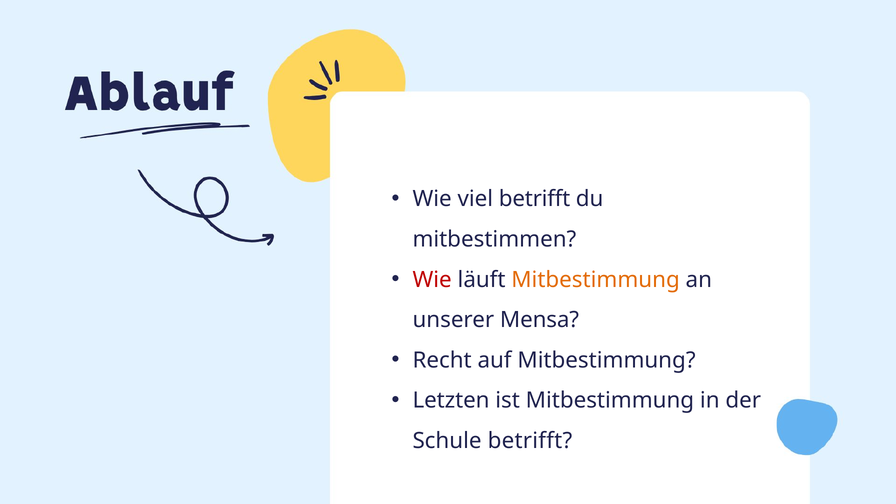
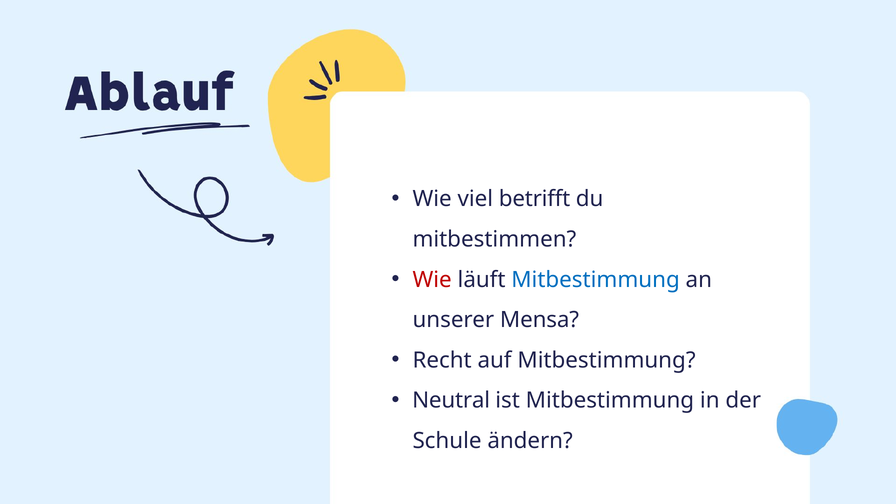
Mitbestimmung at (596, 280) colour: orange -> blue
Letzten: Letzten -> Neutral
Schule betrifft: betrifft -> ändern
